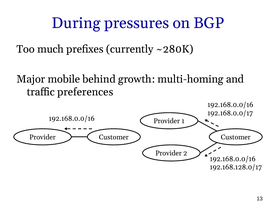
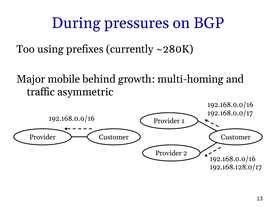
much: much -> using
preferences: preferences -> asymmetric
